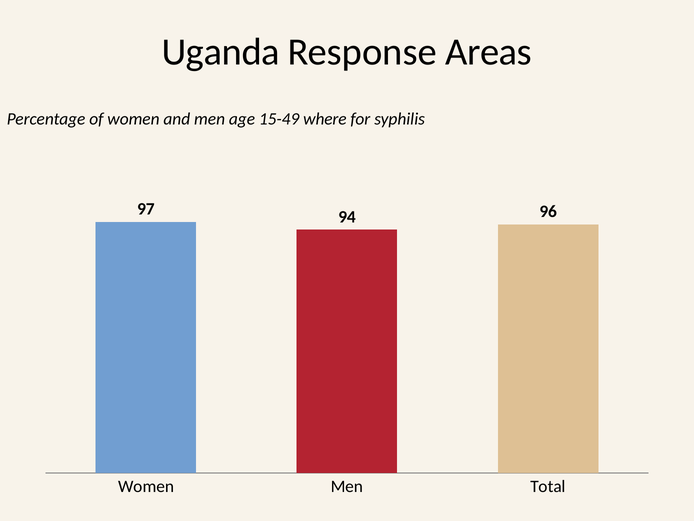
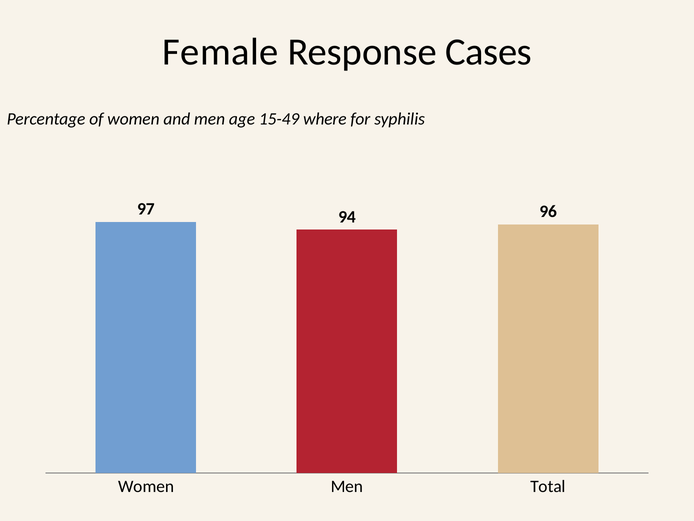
Uganda: Uganda -> Female
Areas: Areas -> Cases
